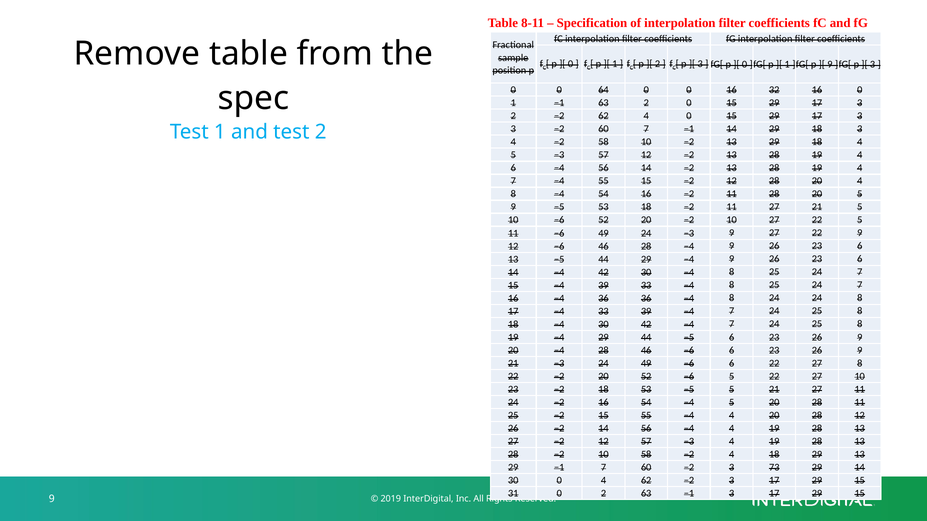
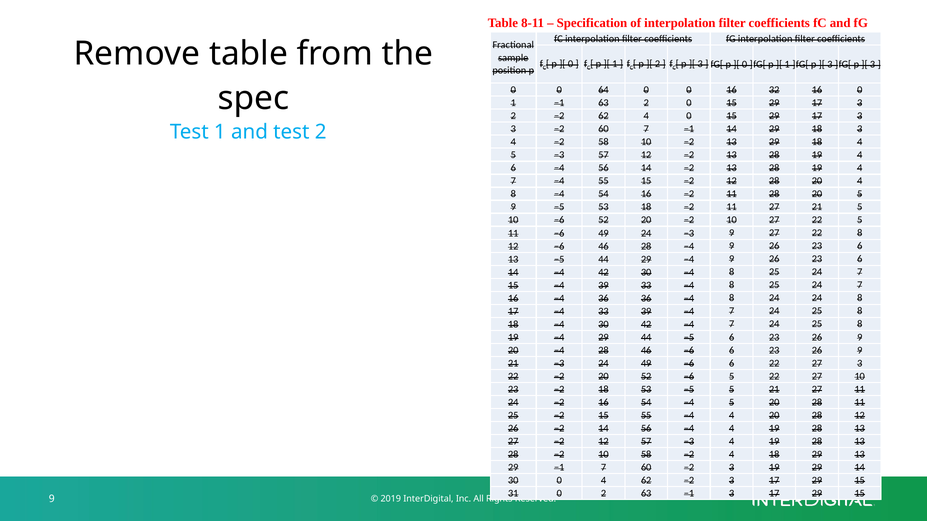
9 at (830, 64): 9 -> 3
22 9: 9 -> 8
27 8: 8 -> 3
3 73: 73 -> 19
